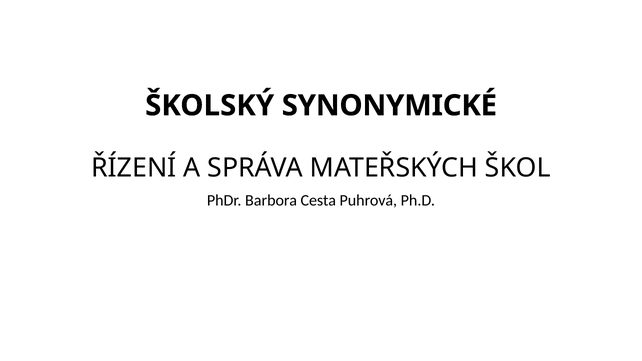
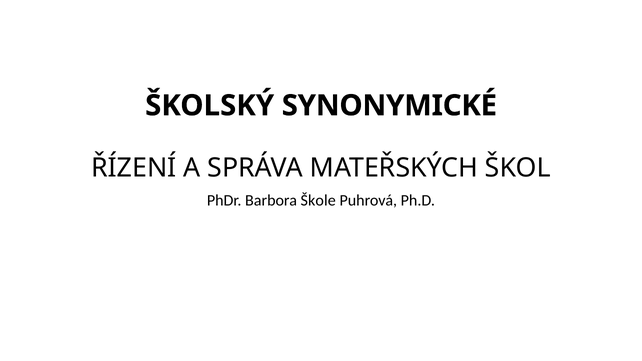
Cesta: Cesta -> Škole
